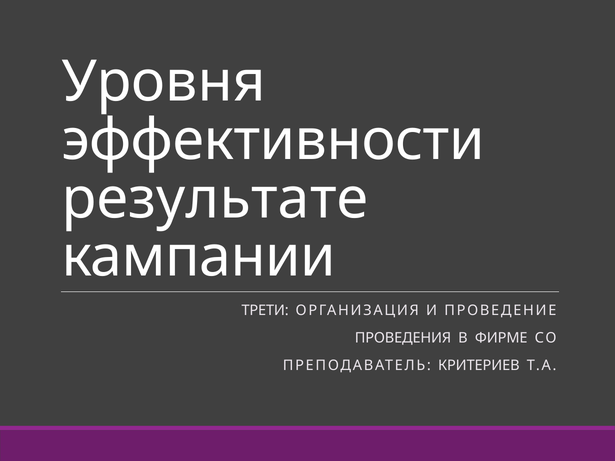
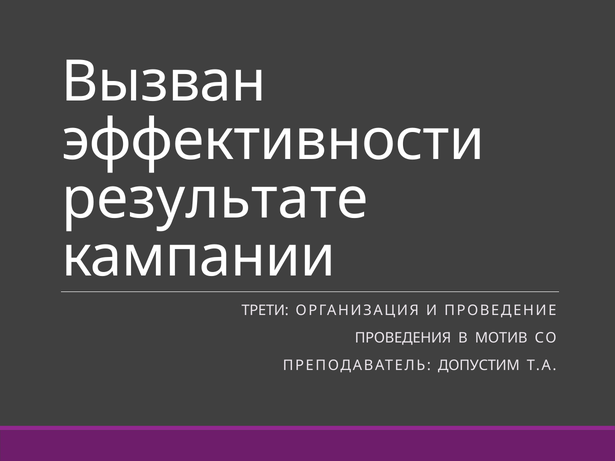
Уровня: Уровня -> Вызван
ФИРМЕ: ФИРМЕ -> МОТИВ
КРИТЕРИЕВ: КРИТЕРИЕВ -> ДОПУСТИМ
